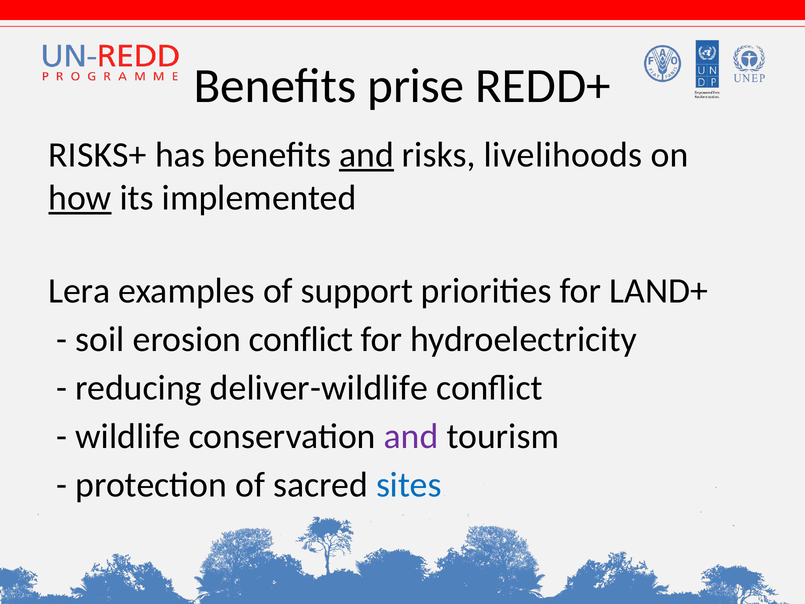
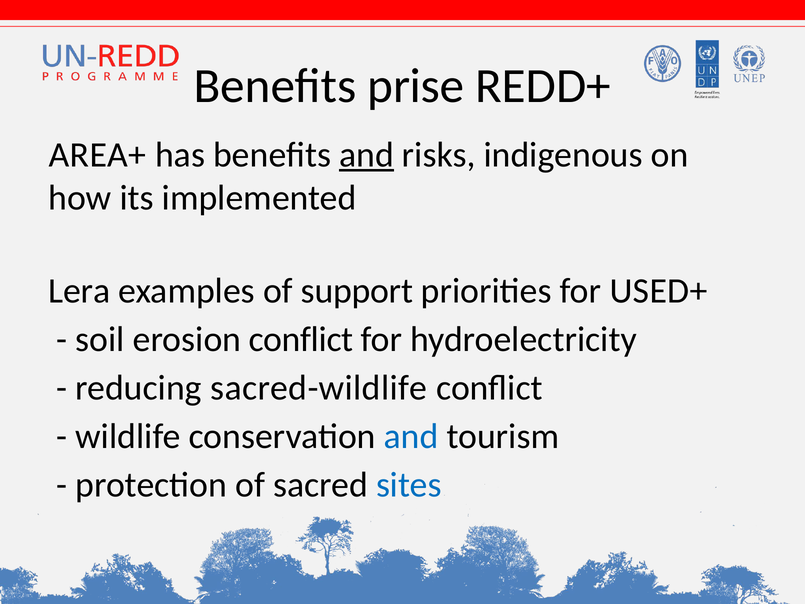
RISKS+: RISKS+ -> AREA+
livelihoods: livelihoods -> indigenous
how underline: present -> none
LAND+: LAND+ -> USED+
deliver-wildlife: deliver-wildlife -> sacred-wildlife
and at (411, 436) colour: purple -> blue
